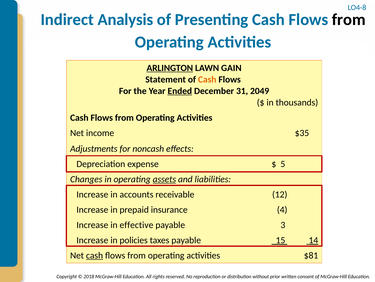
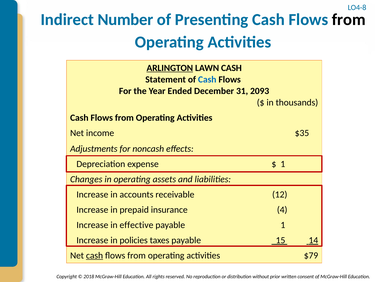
Analysis: Analysis -> Number
LAWN GAIN: GAIN -> CASH
Cash at (207, 79) colour: orange -> blue
Ended underline: present -> none
2049: 2049 -> 2093
5 at (283, 164): 5 -> 1
assets underline: present -> none
payable 3: 3 -> 1
$81: $81 -> $79
